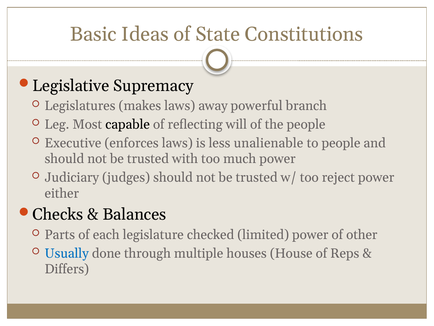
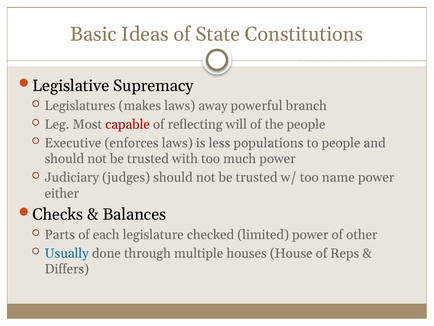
capable colour: black -> red
unalienable: unalienable -> populations
reject: reject -> name
